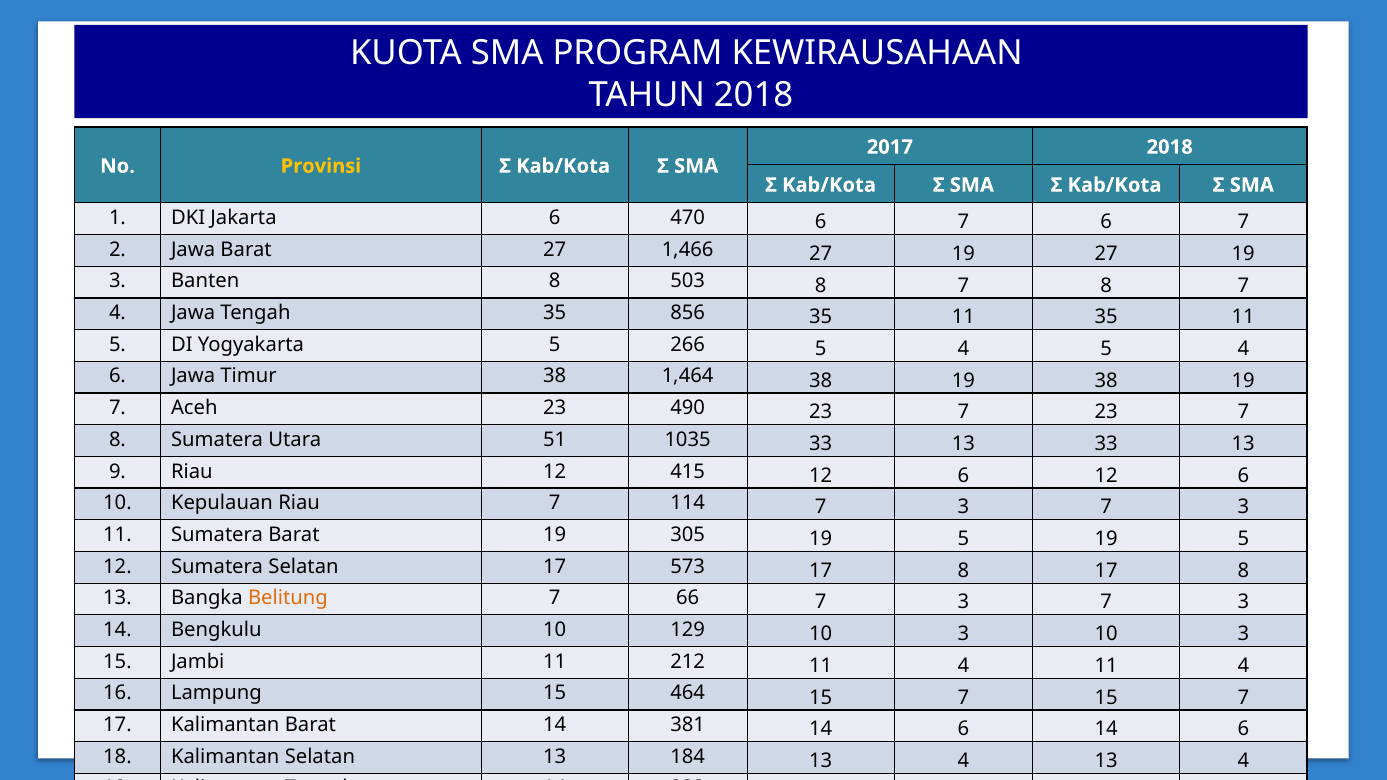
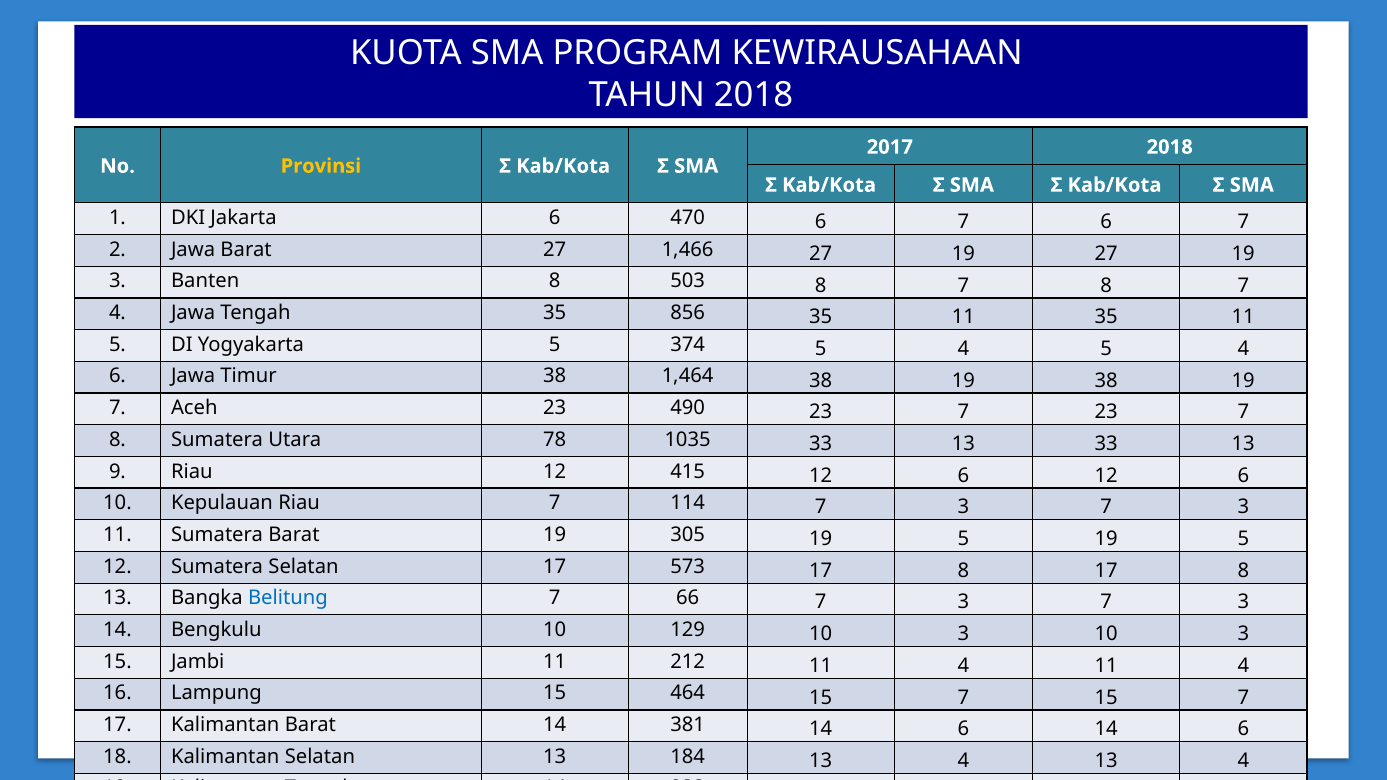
266: 266 -> 374
51: 51 -> 78
Belitung colour: orange -> blue
